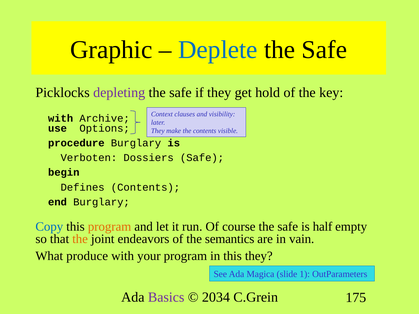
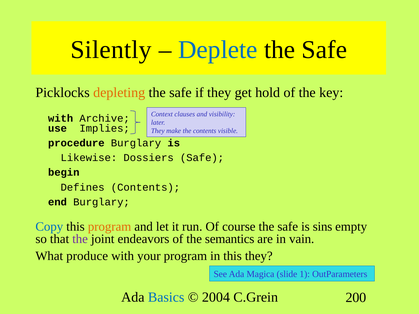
Graphic: Graphic -> Silently
depleting colour: purple -> orange
Options: Options -> Implies
Verboten: Verboten -> Likewise
half: half -> sins
the at (80, 239) colour: orange -> purple
Basics colour: purple -> blue
2034: 2034 -> 2004
175: 175 -> 200
